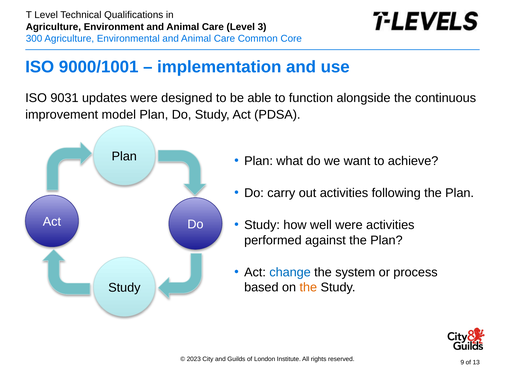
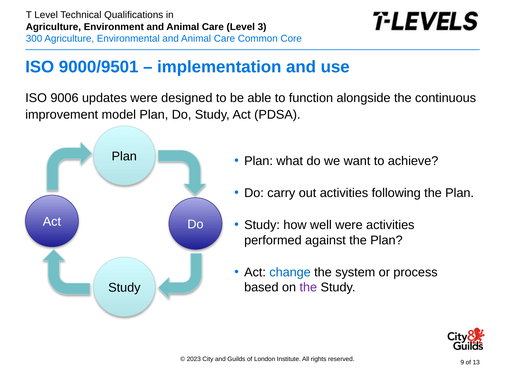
9000/1001: 9000/1001 -> 9000/9501
9031: 9031 -> 9006
the at (308, 287) colour: orange -> purple
